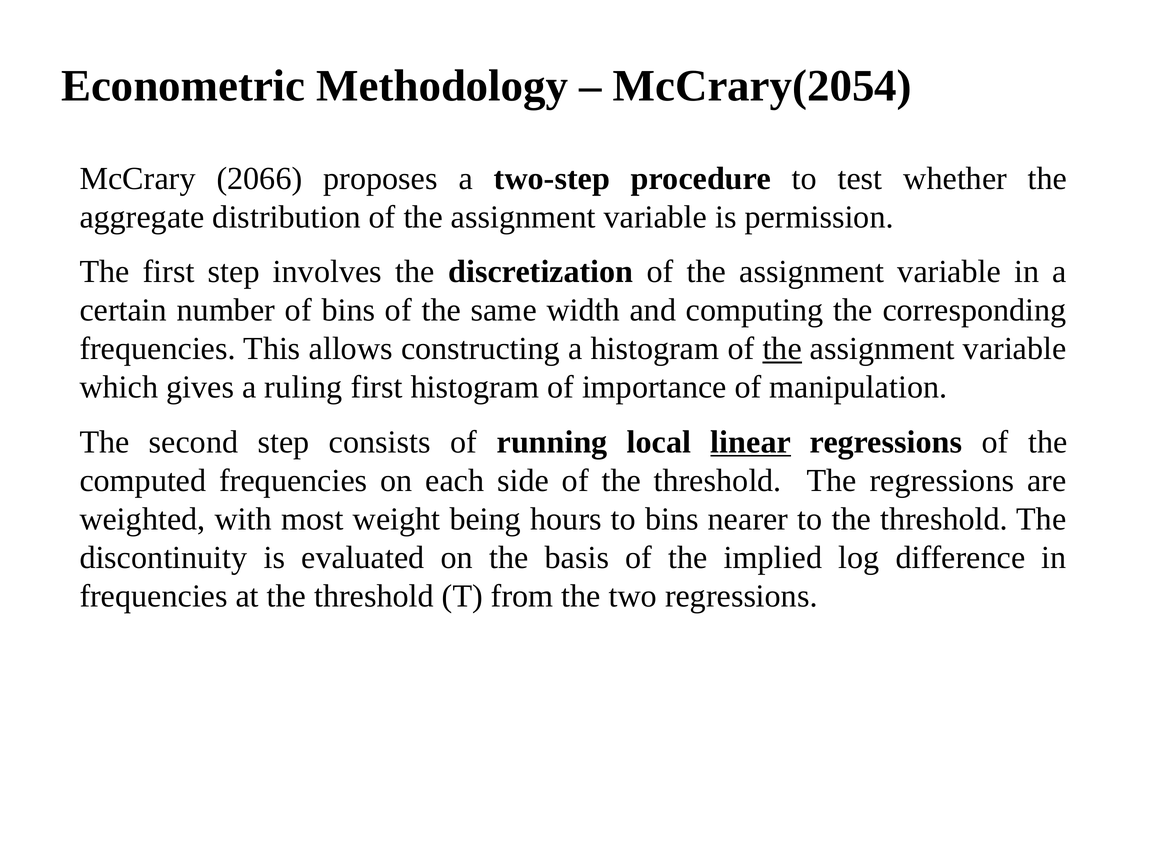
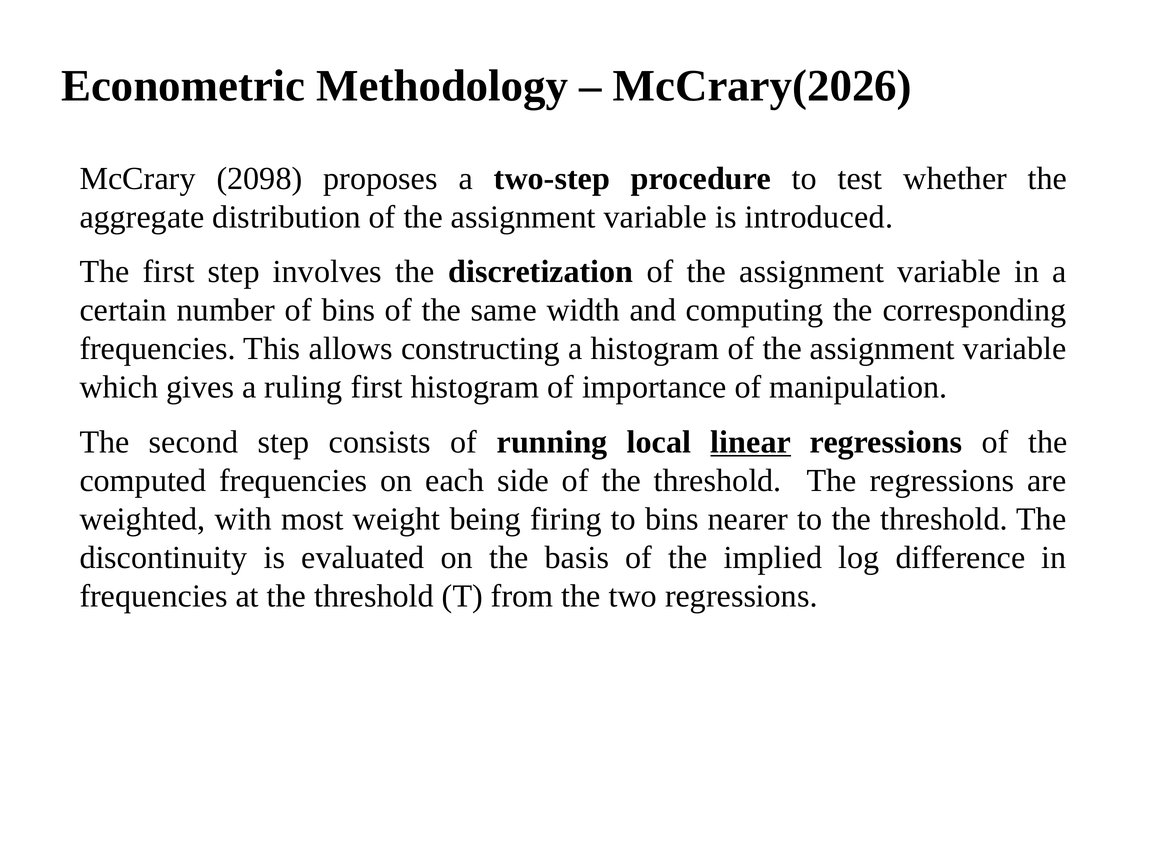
McCrary(2054: McCrary(2054 -> McCrary(2026
2066: 2066 -> 2098
permission: permission -> introduced
the at (782, 349) underline: present -> none
hours: hours -> firing
